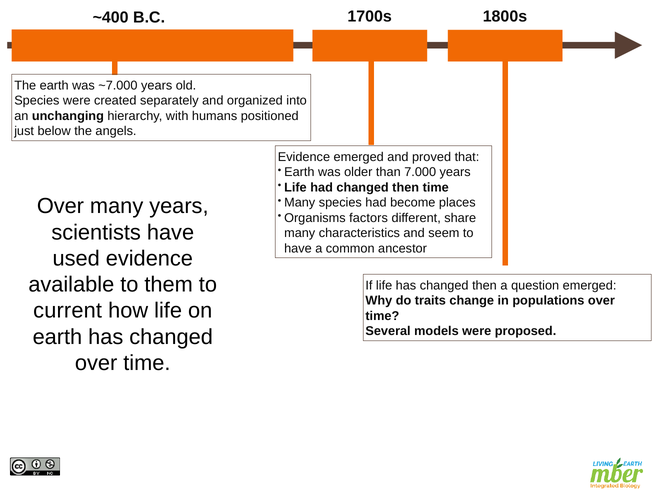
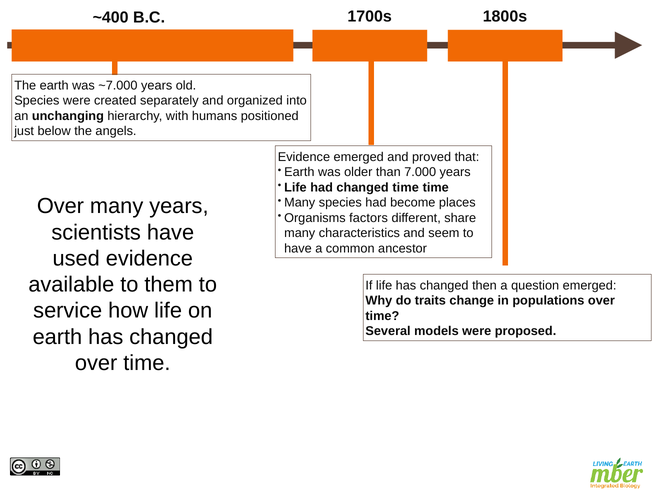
had changed then: then -> time
current: current -> service
